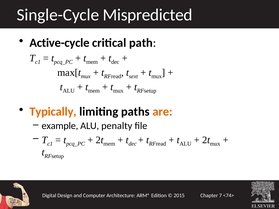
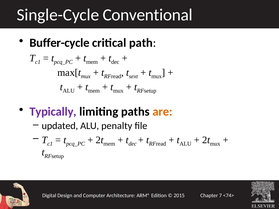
Mispredicted: Mispredicted -> Conventional
Active-cycle: Active-cycle -> Buffer-cycle
Typically colour: orange -> purple
example: example -> updated
